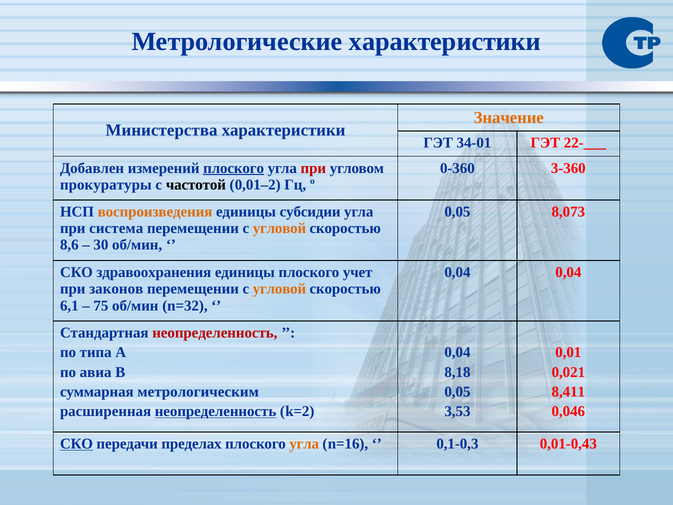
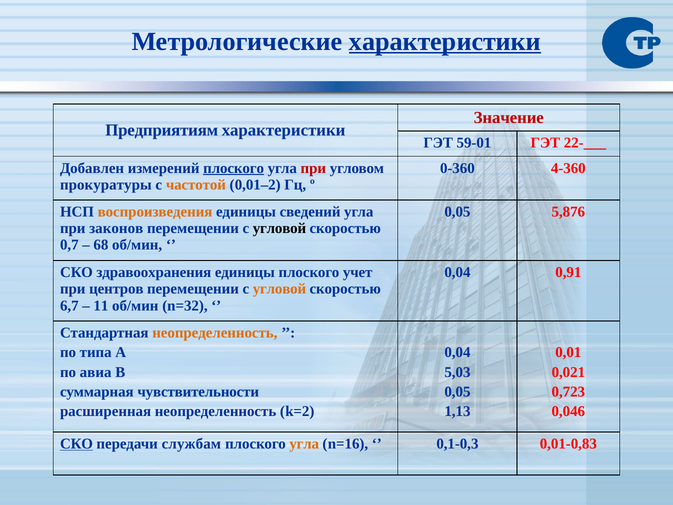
характеристики at (445, 42) underline: none -> present
Значение colour: orange -> red
Министерства: Министерства -> Предприятиям
34-01: 34-01 -> 59-01
3-360: 3-360 -> 4-360
частотой colour: black -> orange
субсидии: субсидии -> сведений
8,073: 8,073 -> 5,876
система: система -> законов
угловой at (279, 228) colour: orange -> black
8,6: 8,6 -> 0,7
30: 30 -> 68
0,04 0,04: 0,04 -> 0,91
законов: законов -> центров
6,1: 6,1 -> 6,7
75: 75 -> 11
неопределенность at (215, 333) colour: red -> orange
8,18: 8,18 -> 5,03
метрологическим: метрологическим -> чувствительности
8,411: 8,411 -> 0,723
неопределенность at (216, 411) underline: present -> none
3,53: 3,53 -> 1,13
пределах: пределах -> службам
0,01-0,43: 0,01-0,43 -> 0,01-0,83
